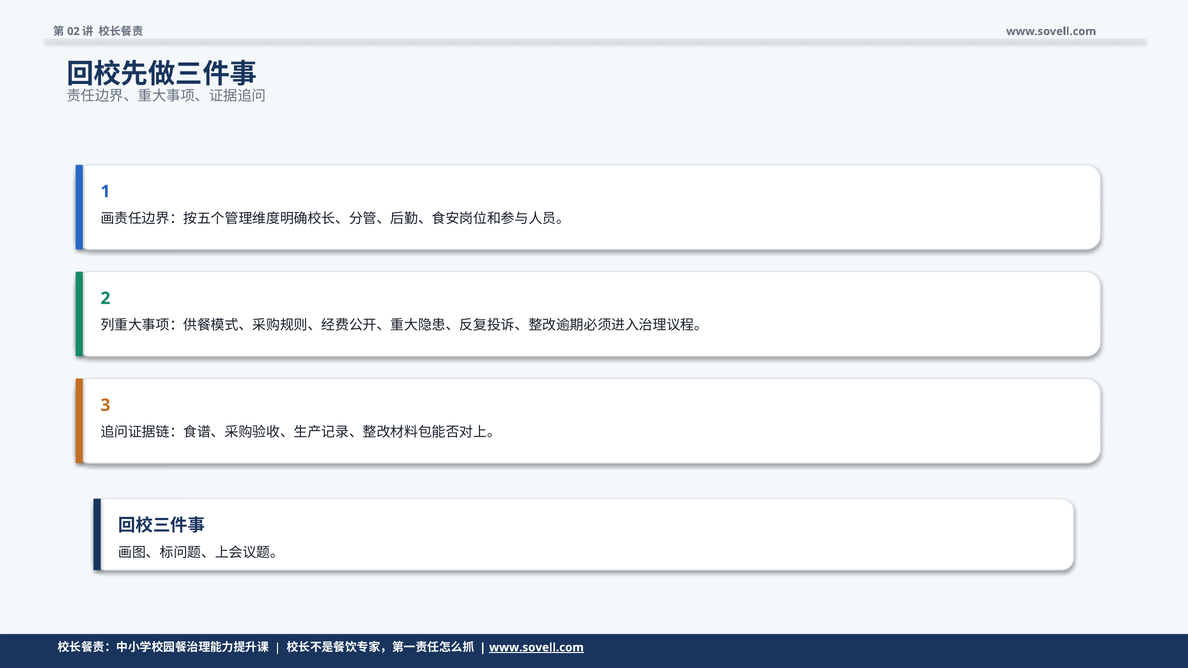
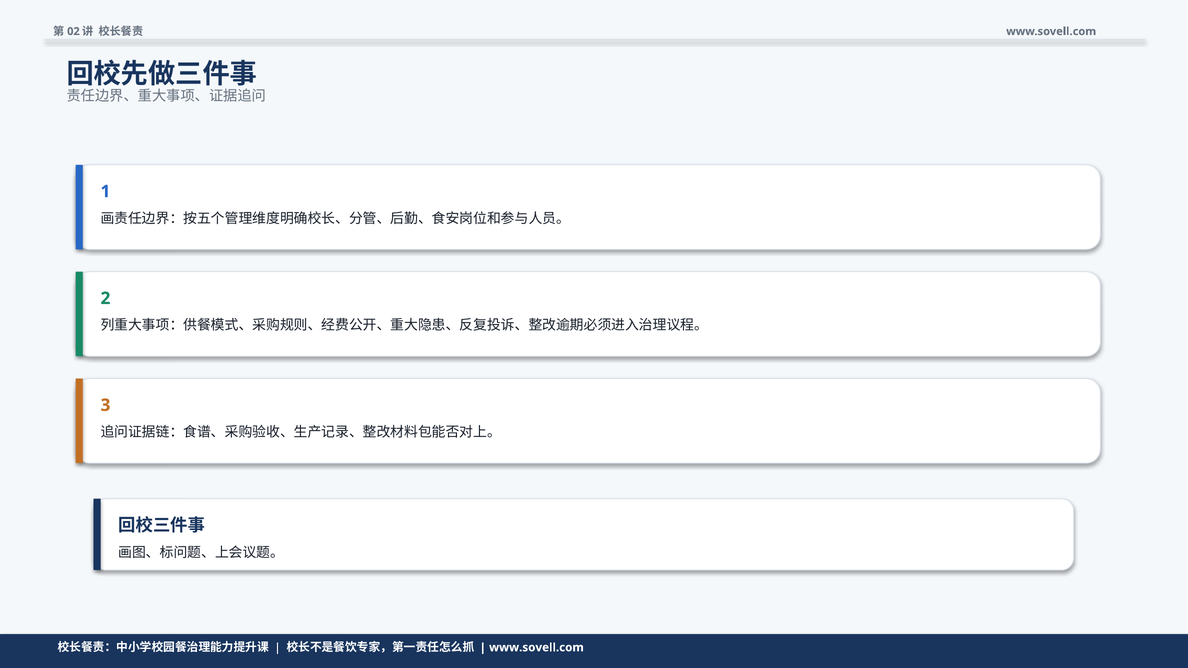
www.sovell.com at (536, 648) underline: present -> none
